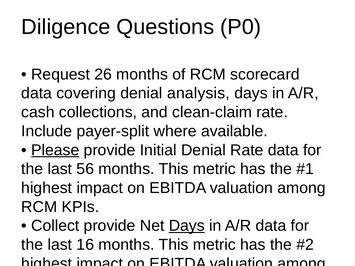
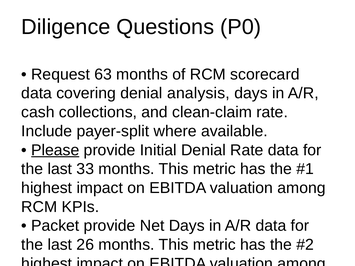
26: 26 -> 63
56: 56 -> 33
Collect at (55, 226): Collect -> Packet
Days at (187, 226) underline: present -> none
16: 16 -> 26
